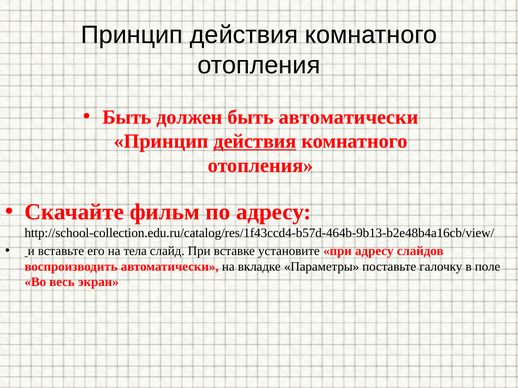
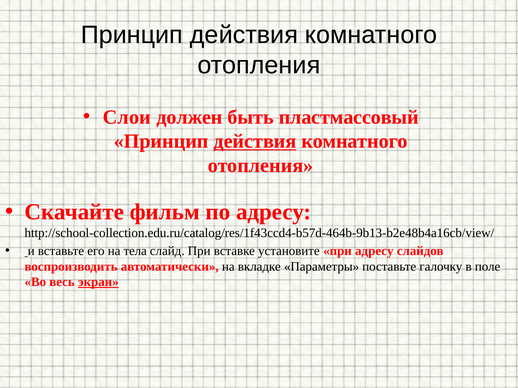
Быть at (127, 117): Быть -> Слои
быть автоматически: автоматически -> пластмассовый
экран underline: none -> present
